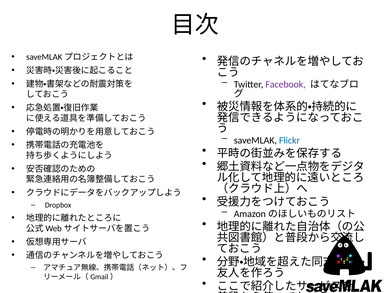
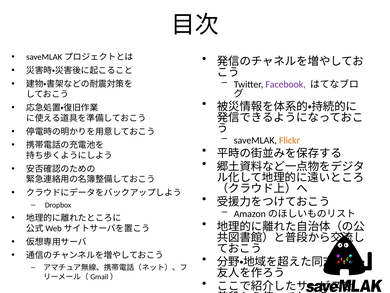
Flickr colour: blue -> orange
